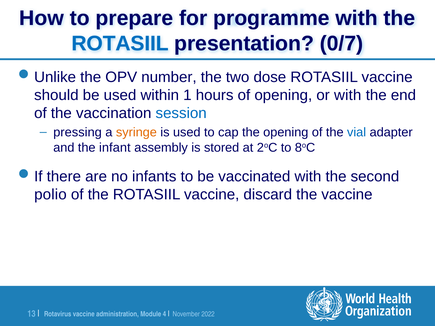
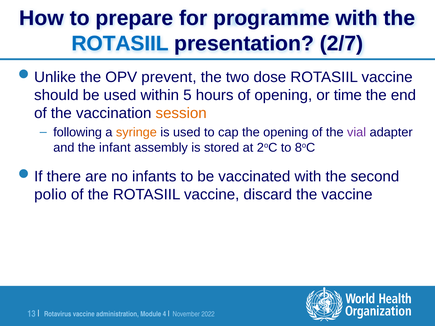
0/7: 0/7 -> 2/7
number: number -> prevent
1: 1 -> 5
or with: with -> time
session colour: blue -> orange
pressing: pressing -> following
vial colour: blue -> purple
